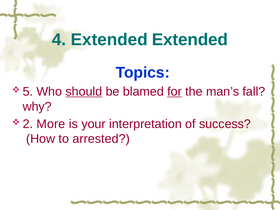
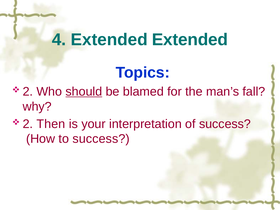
5 at (28, 92): 5 -> 2
for underline: present -> none
More: More -> Then
to arrested: arrested -> success
